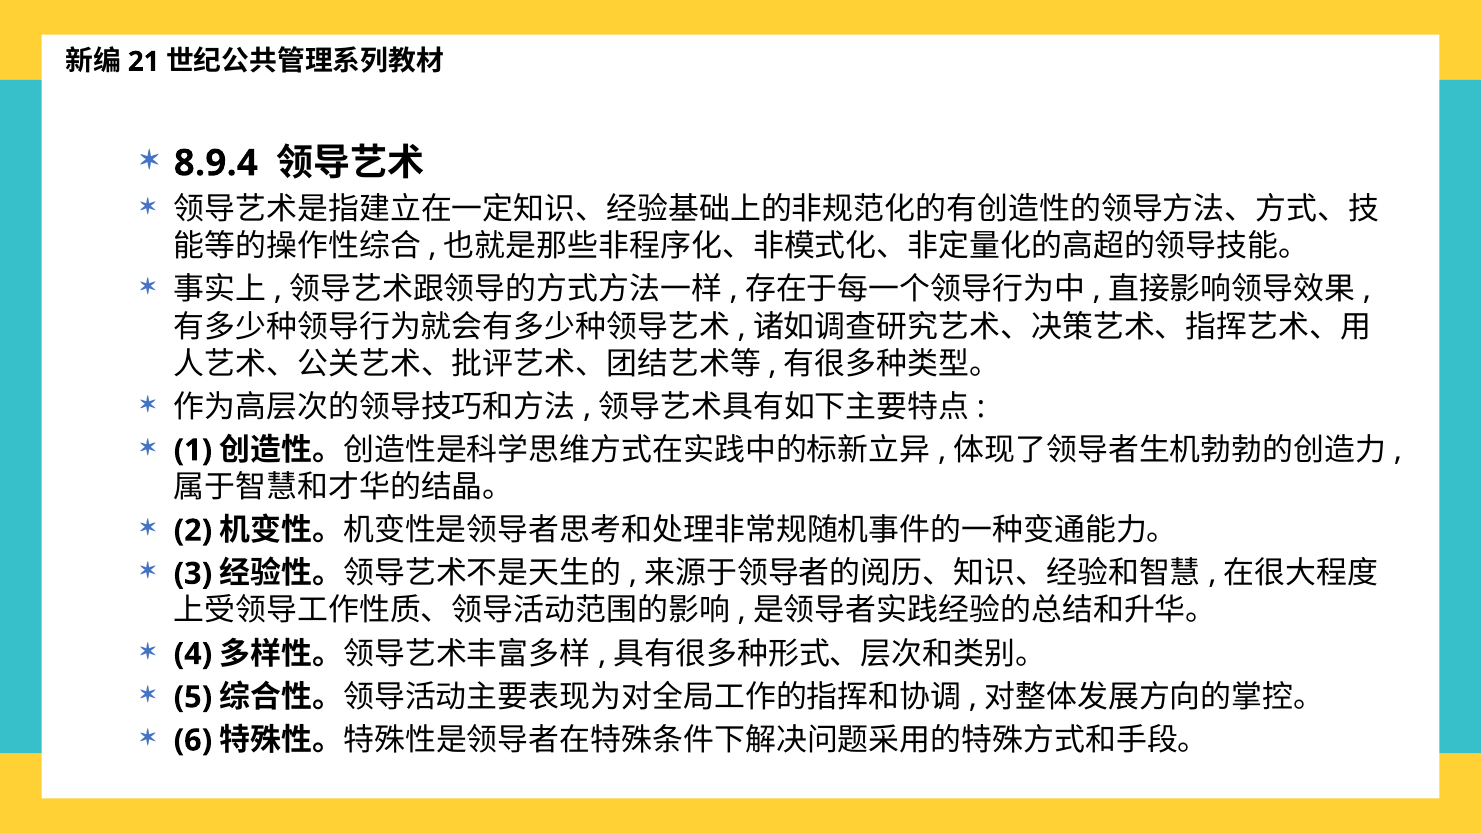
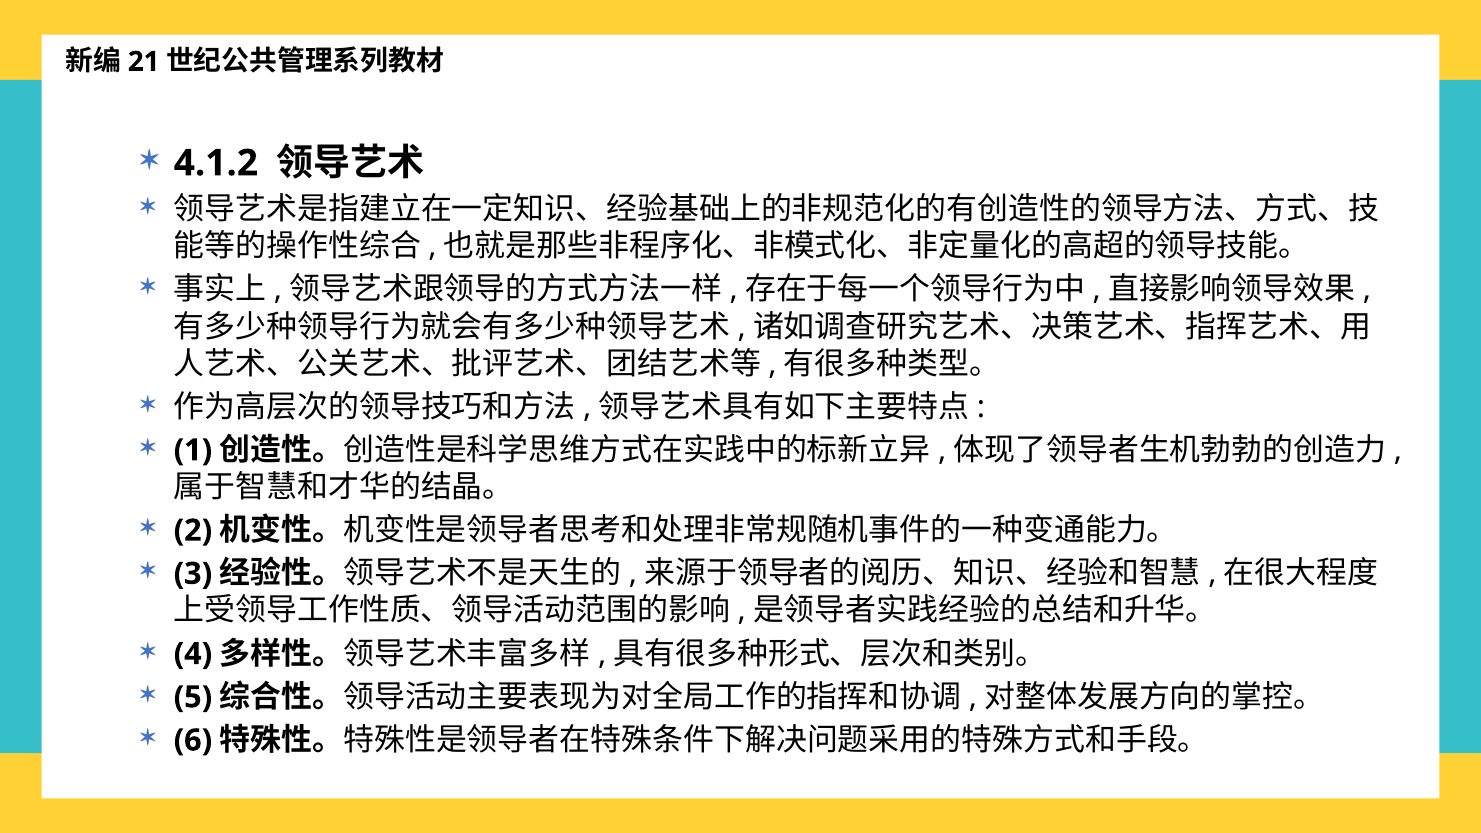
8.9.4: 8.9.4 -> 4.1.2
